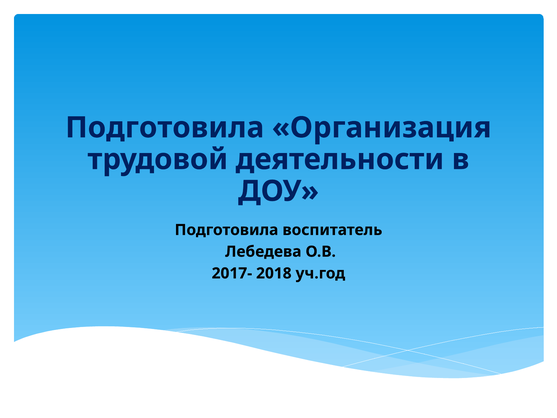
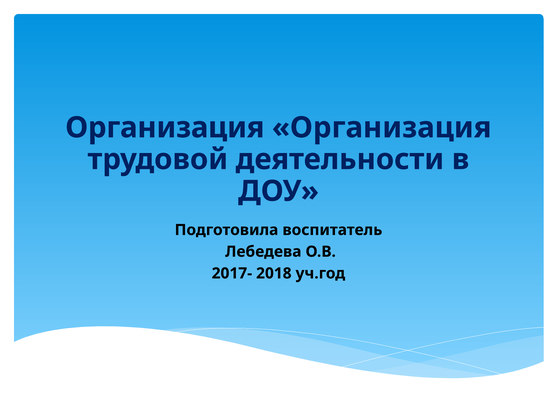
Подготовила at (165, 128): Подготовила -> Организация
